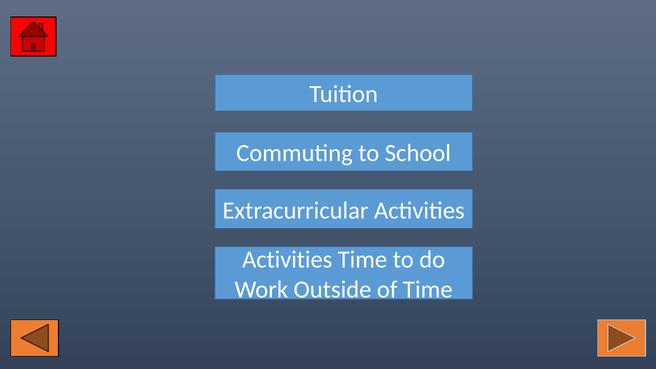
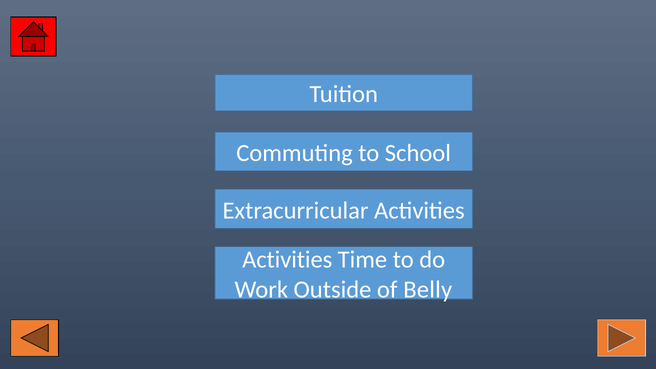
of Time: Time -> Belly
